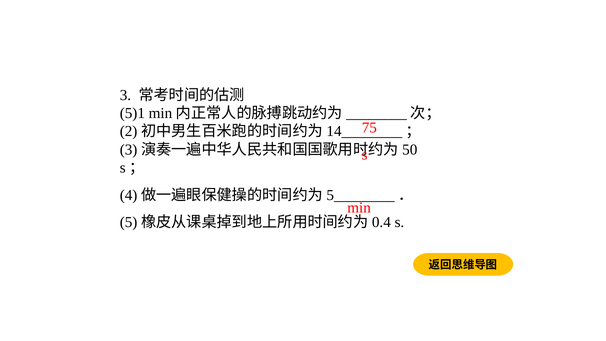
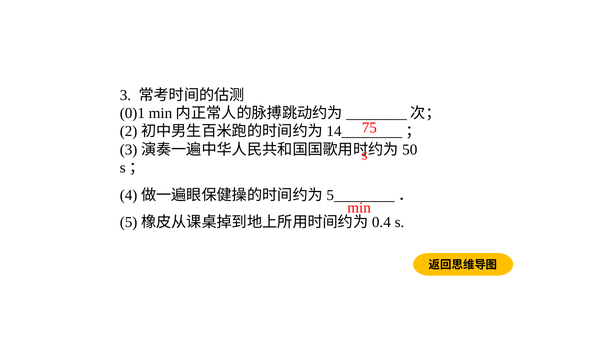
5)1: 5)1 -> 0)1
